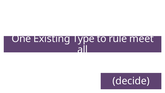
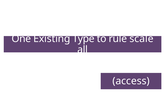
meet: meet -> scale
decide: decide -> access
